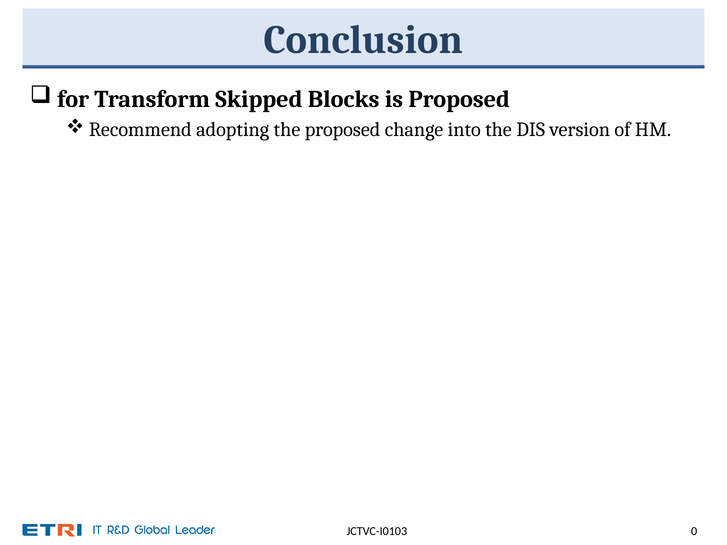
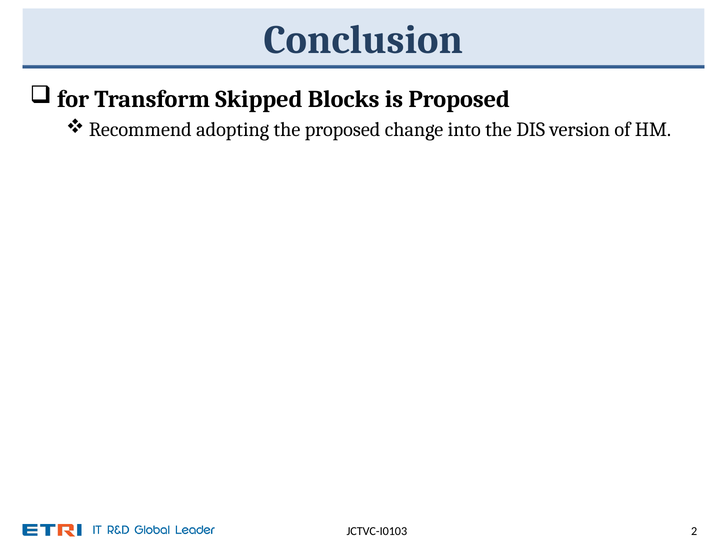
0: 0 -> 2
